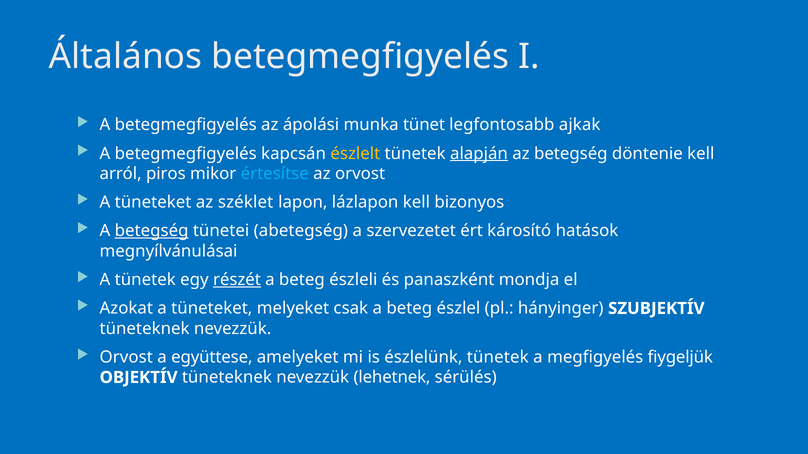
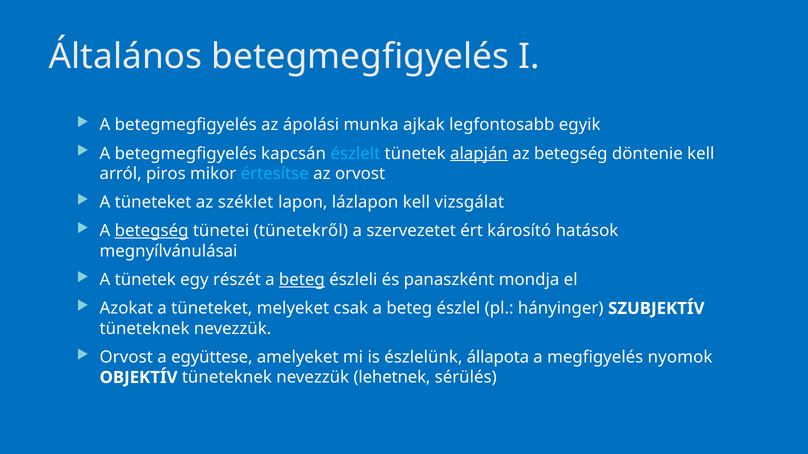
tünet: tünet -> ajkak
ajkak: ajkak -> egyik
észlelt colour: yellow -> light blue
bizonyos: bizonyos -> vizsgálat
abetegség: abetegség -> tünetekről
részét underline: present -> none
beteg at (302, 280) underline: none -> present
észlelünk tünetek: tünetek -> állapota
fiygeljük: fiygeljük -> nyomok
